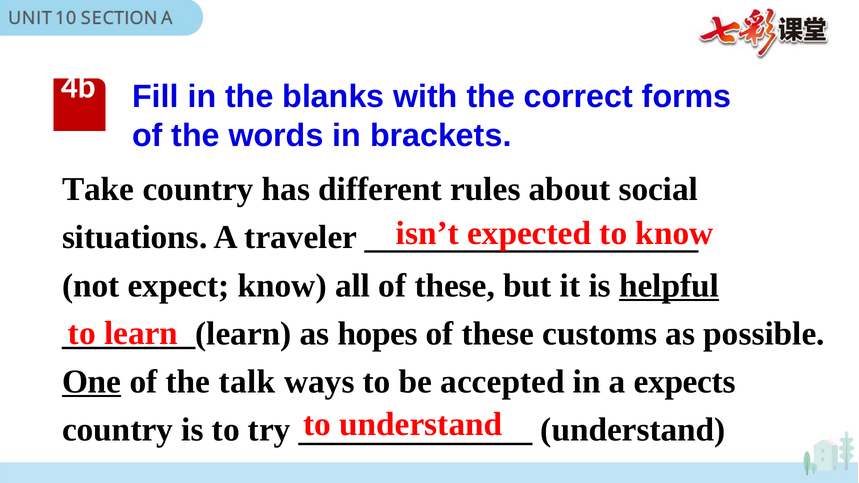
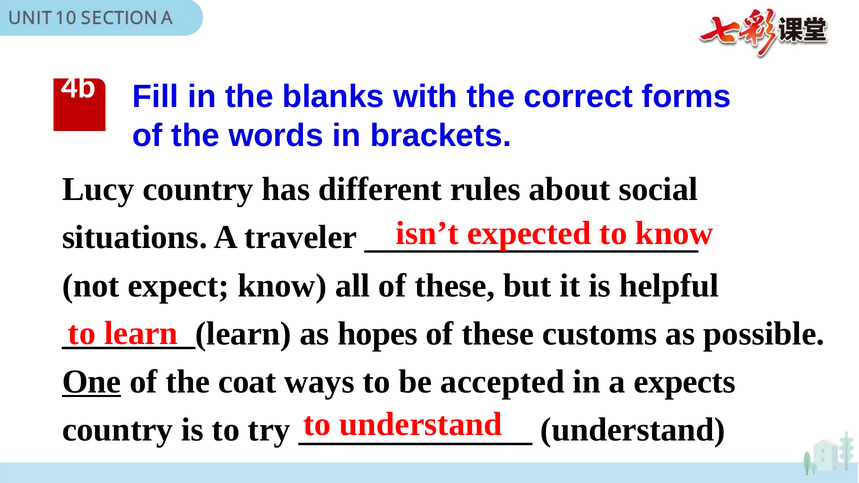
Take: Take -> Lucy
helpful underline: present -> none
talk: talk -> coat
